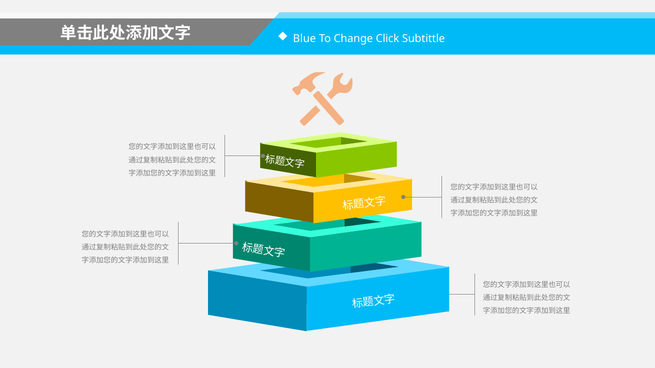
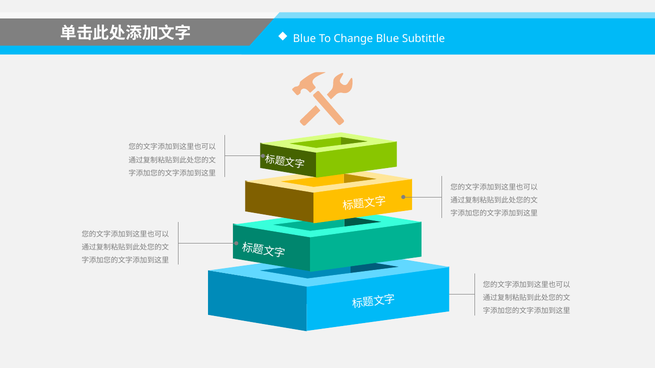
Change Click: Click -> Blue
